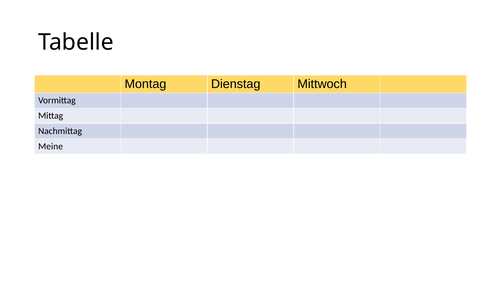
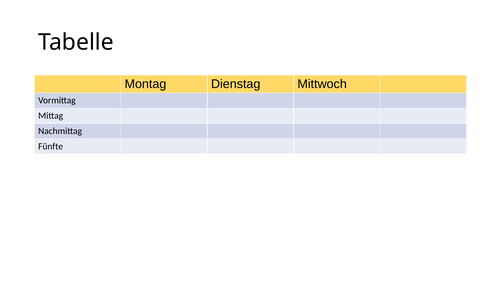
Meine: Meine -> Fünfte
